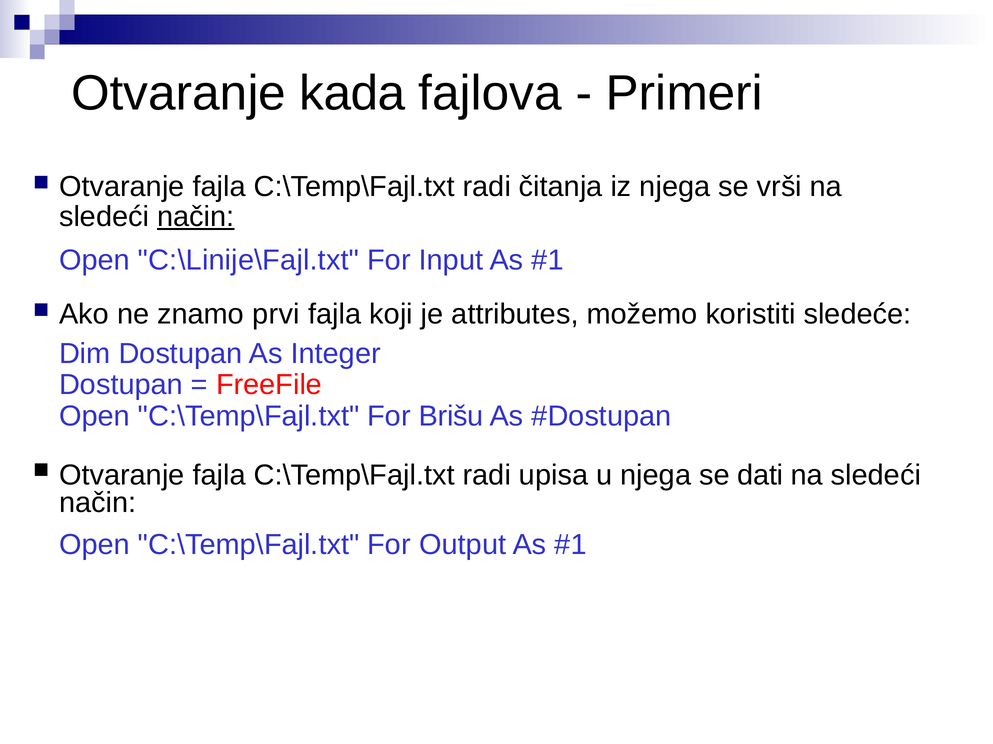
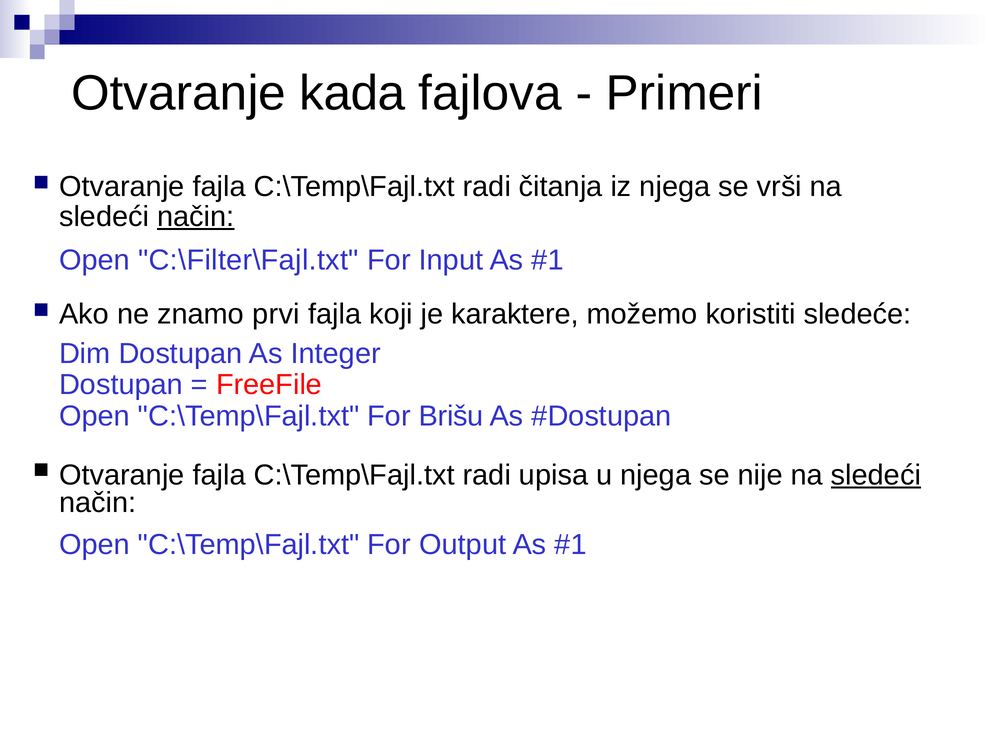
C:\Linije\Fajl.txt: C:\Linije\Fajl.txt -> C:\Filter\Fajl.txt
attributes: attributes -> karaktere
dati: dati -> nije
sledeći at (876, 476) underline: none -> present
